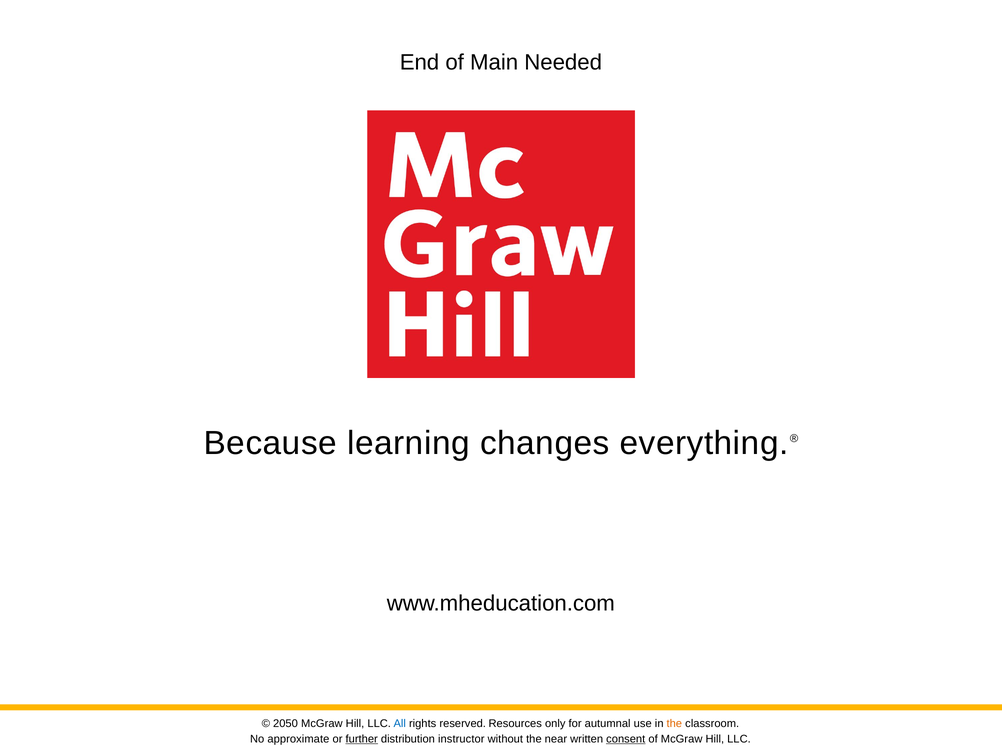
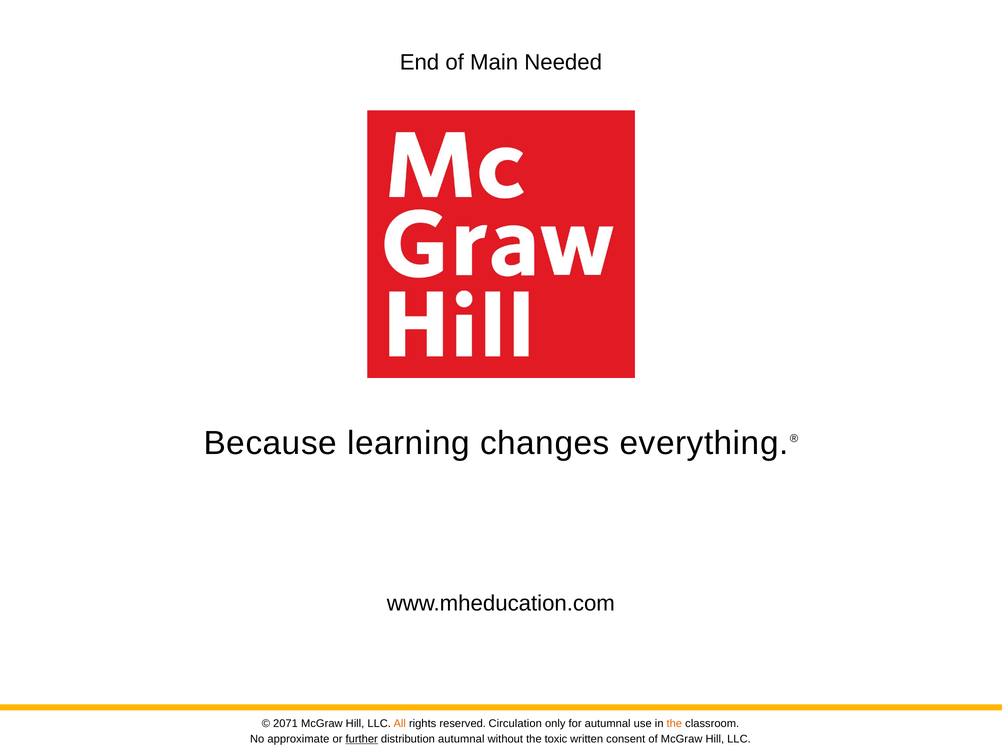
2050: 2050 -> 2071
All colour: blue -> orange
Resources: Resources -> Circulation
distribution instructor: instructor -> autumnal
near: near -> toxic
consent underline: present -> none
